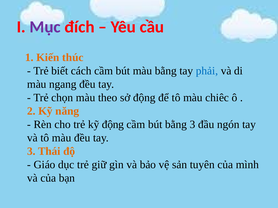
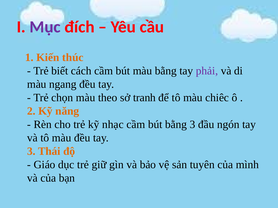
phải colour: blue -> purple
sở động: động -> tranh
kỹ động: động -> nhạc
